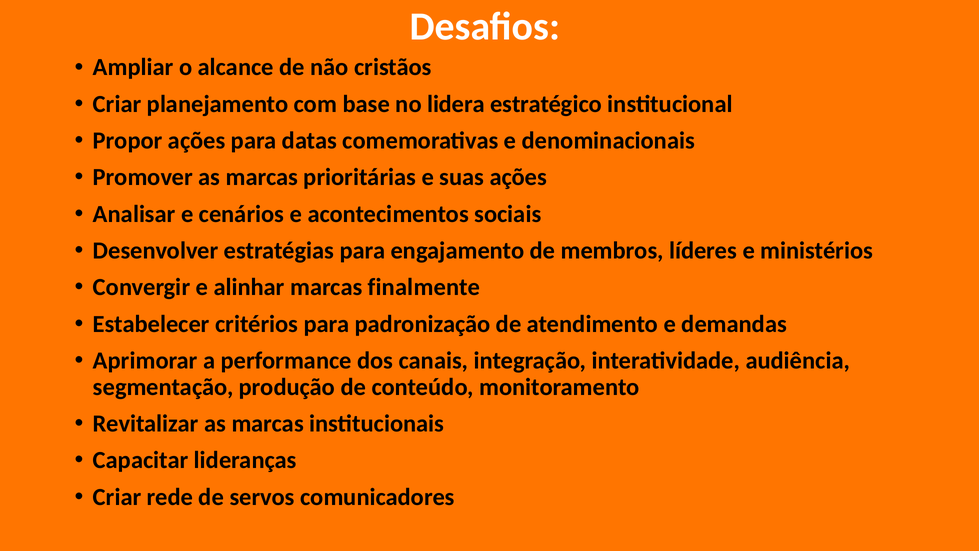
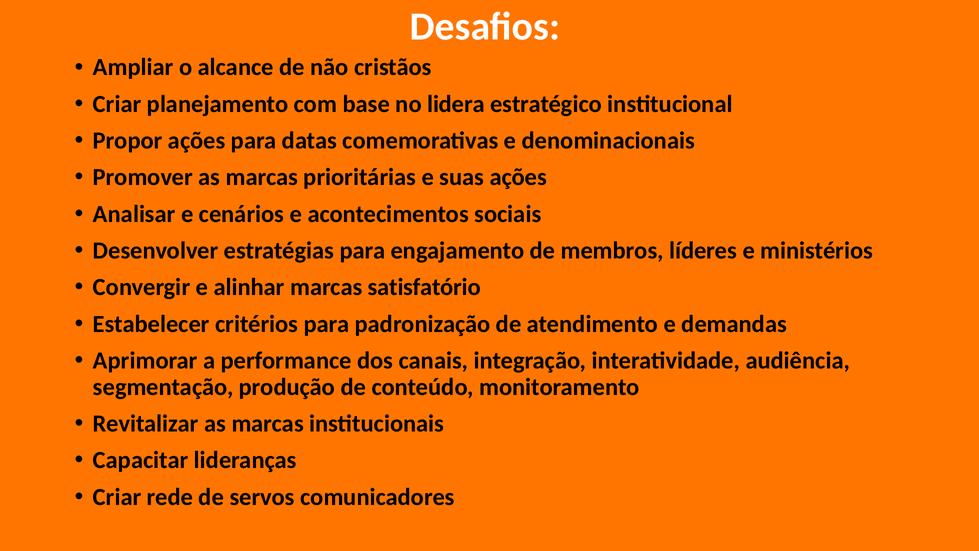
finalmente: finalmente -> satisfatório
